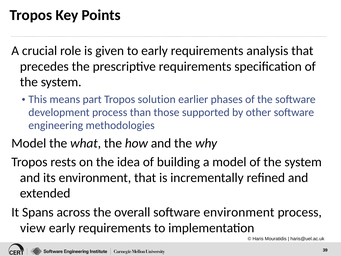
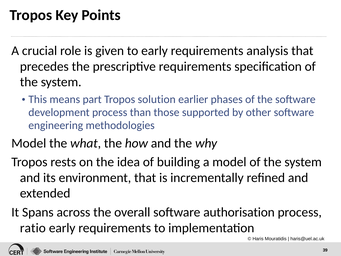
software environment: environment -> authorisation
view: view -> ratio
